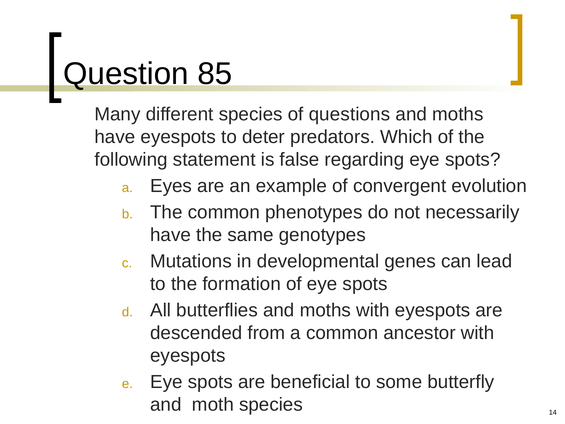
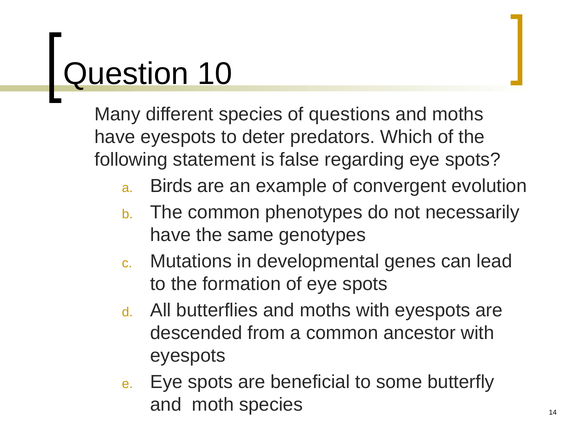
85: 85 -> 10
Eyes: Eyes -> Birds
